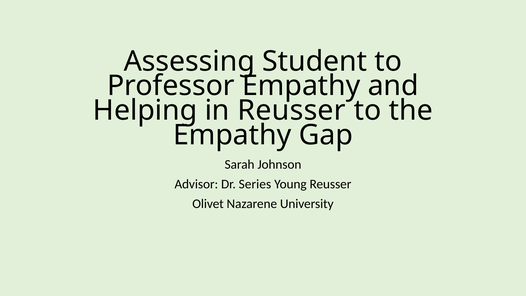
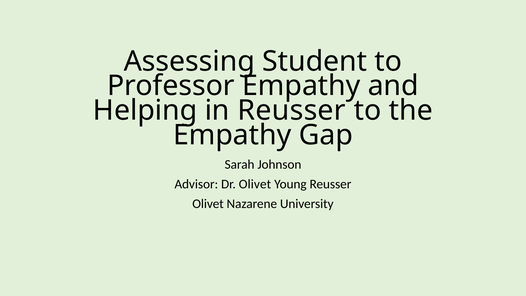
Dr Series: Series -> Olivet
